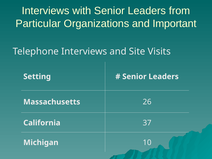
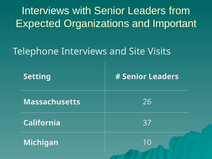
Particular: Particular -> Expected
